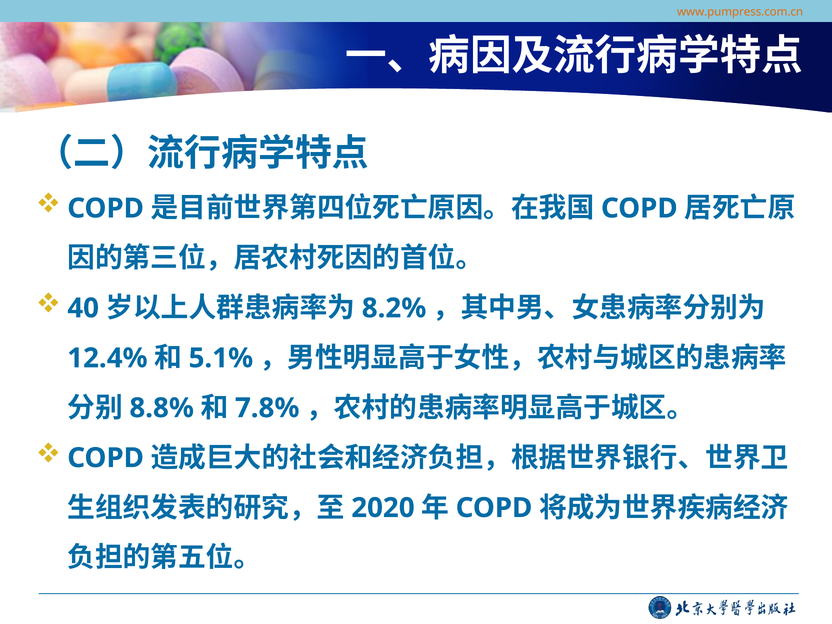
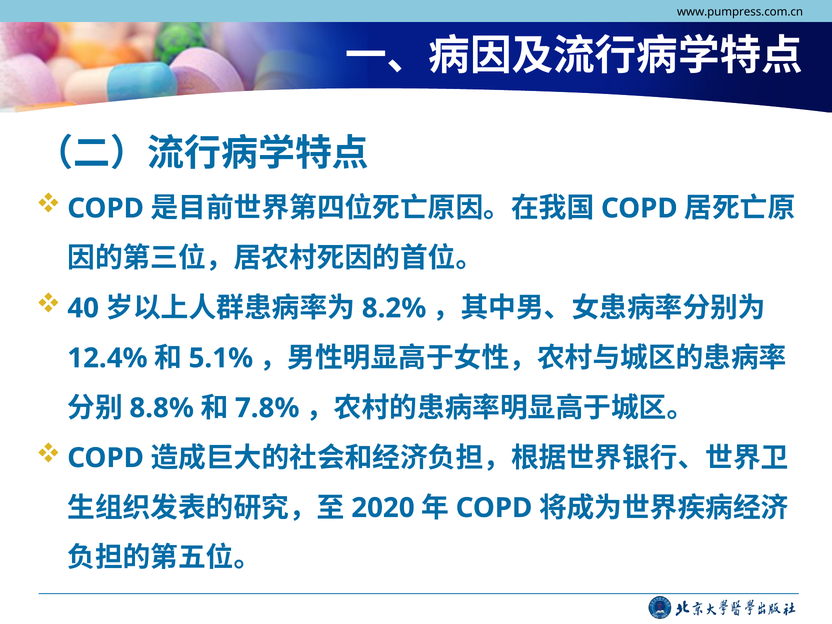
www.pumpress.com.cn colour: orange -> black
